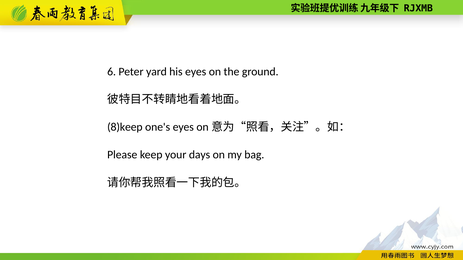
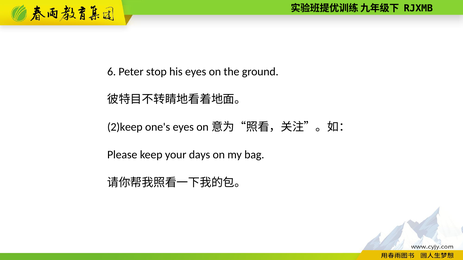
yard: yard -> stop
8)keep: 8)keep -> 2)keep
